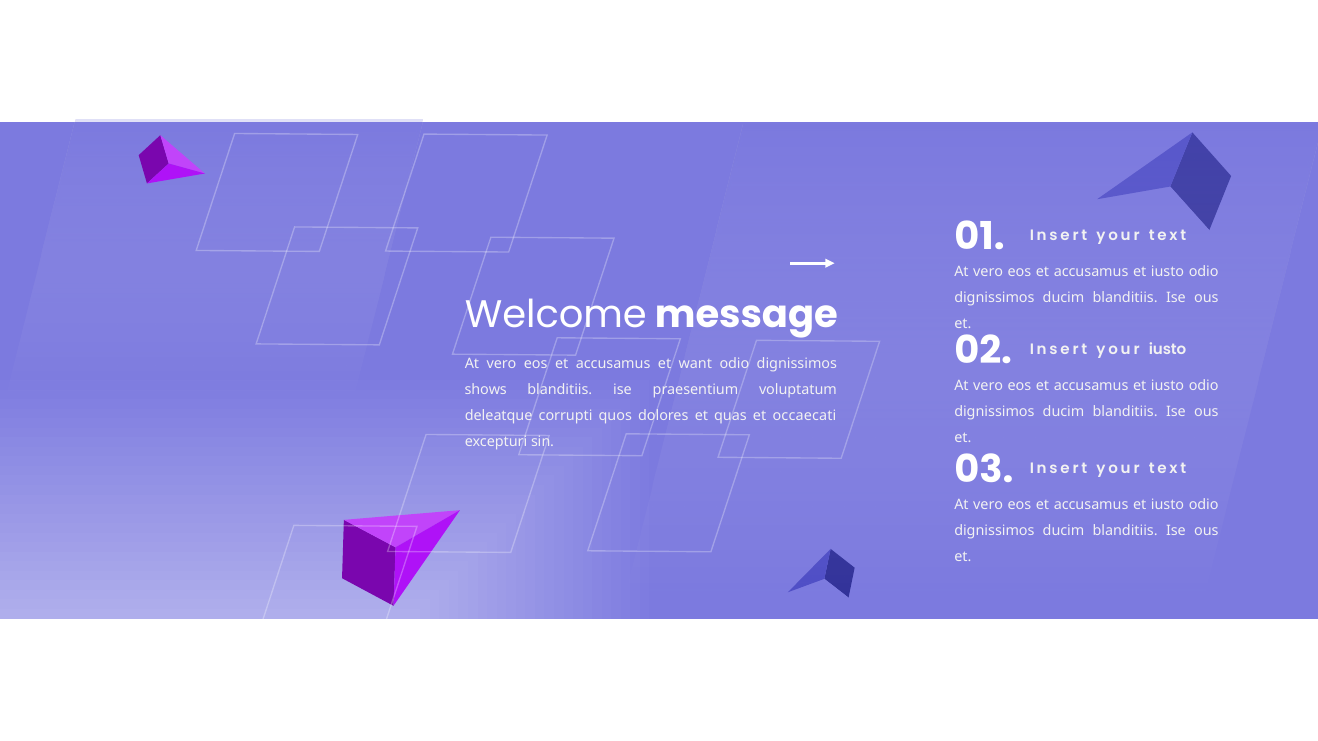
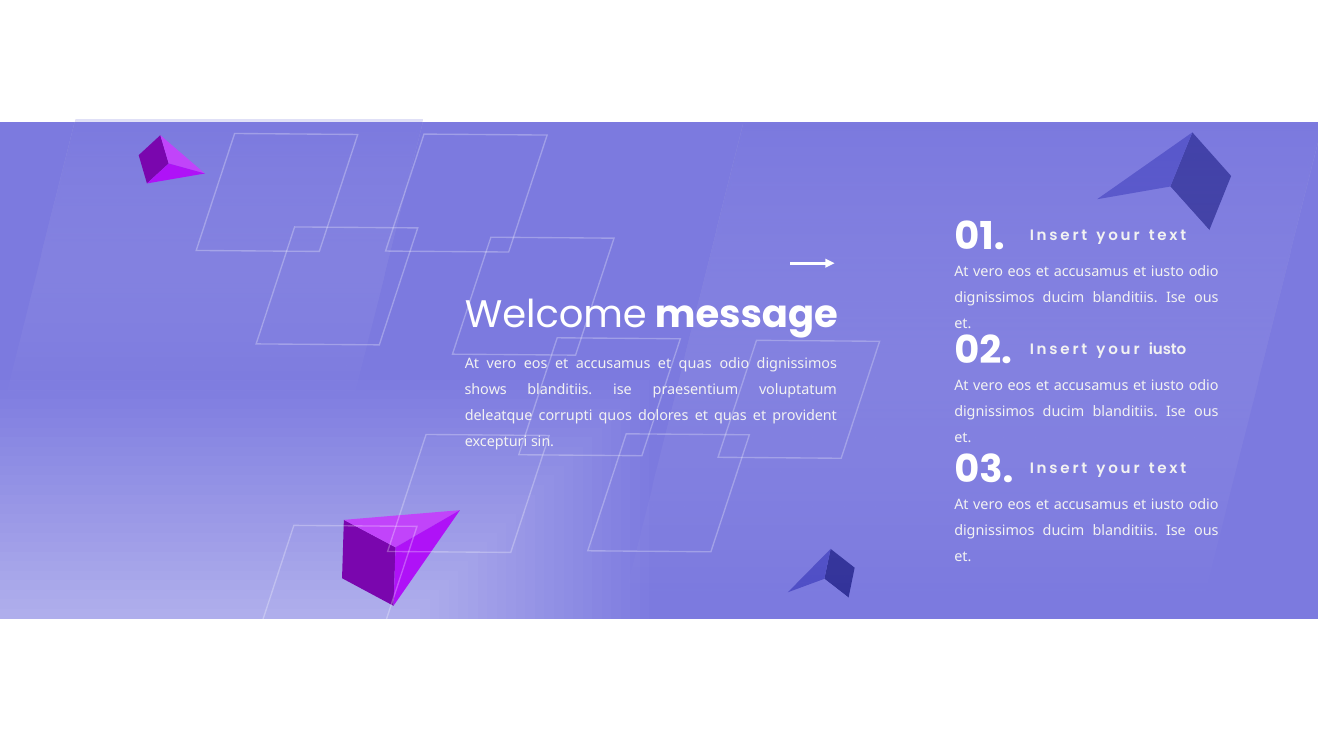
accusamus et want: want -> quas
occaecati: occaecati -> provident
